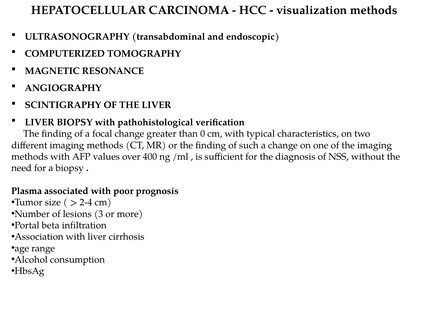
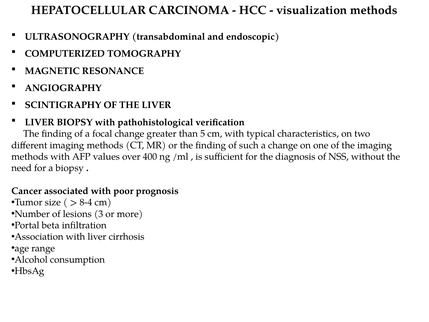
0: 0 -> 5
Plasma: Plasma -> Cancer
2-4: 2-4 -> 8-4
